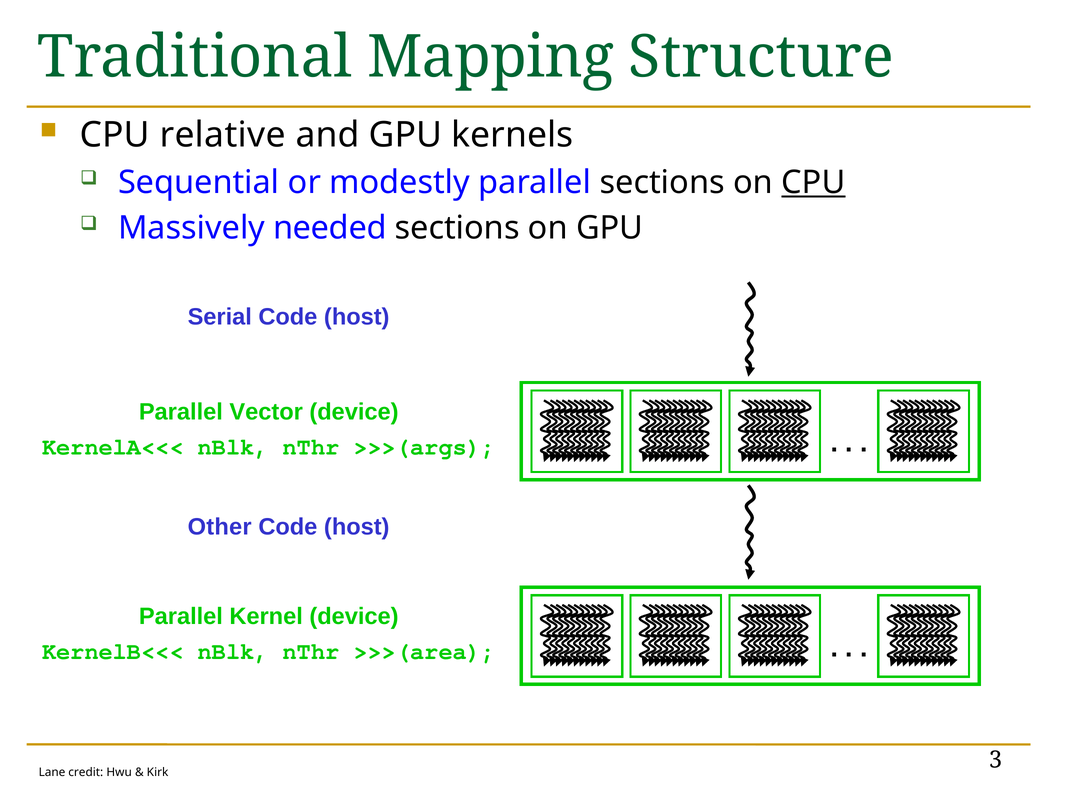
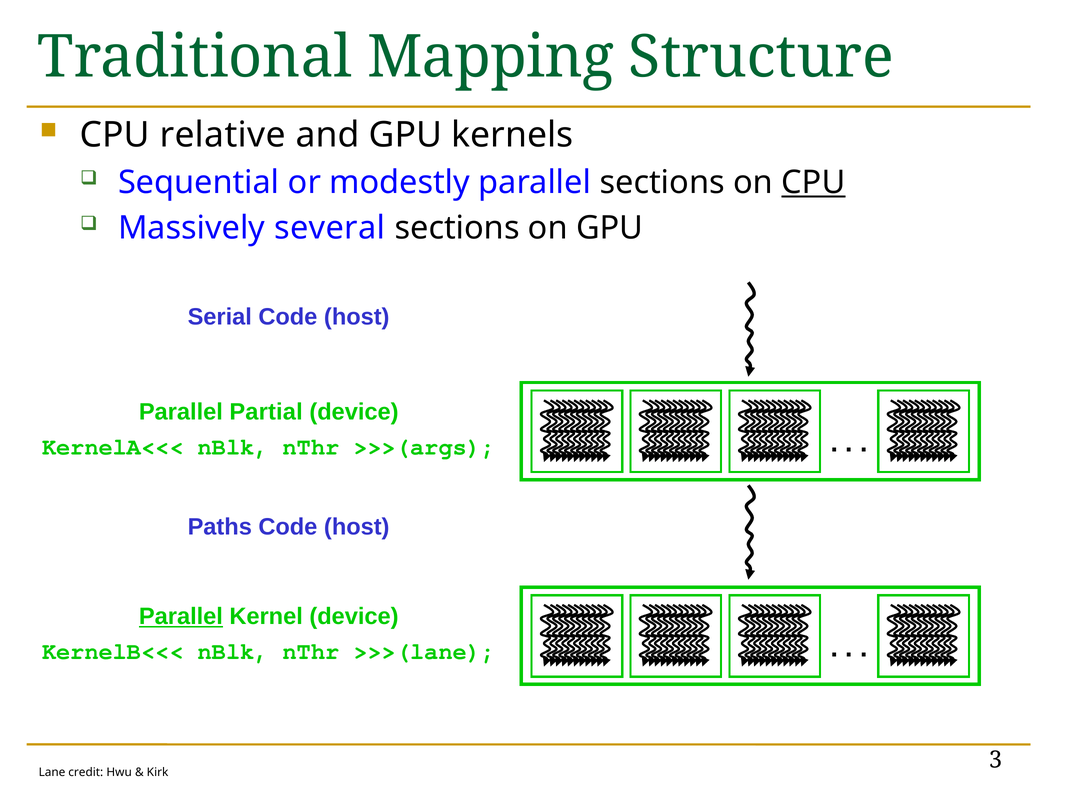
needed: needed -> several
Vector: Vector -> Partial
Other: Other -> Paths
Parallel at (181, 616) underline: none -> present
>>>(area: >>>(area -> >>>(lane
